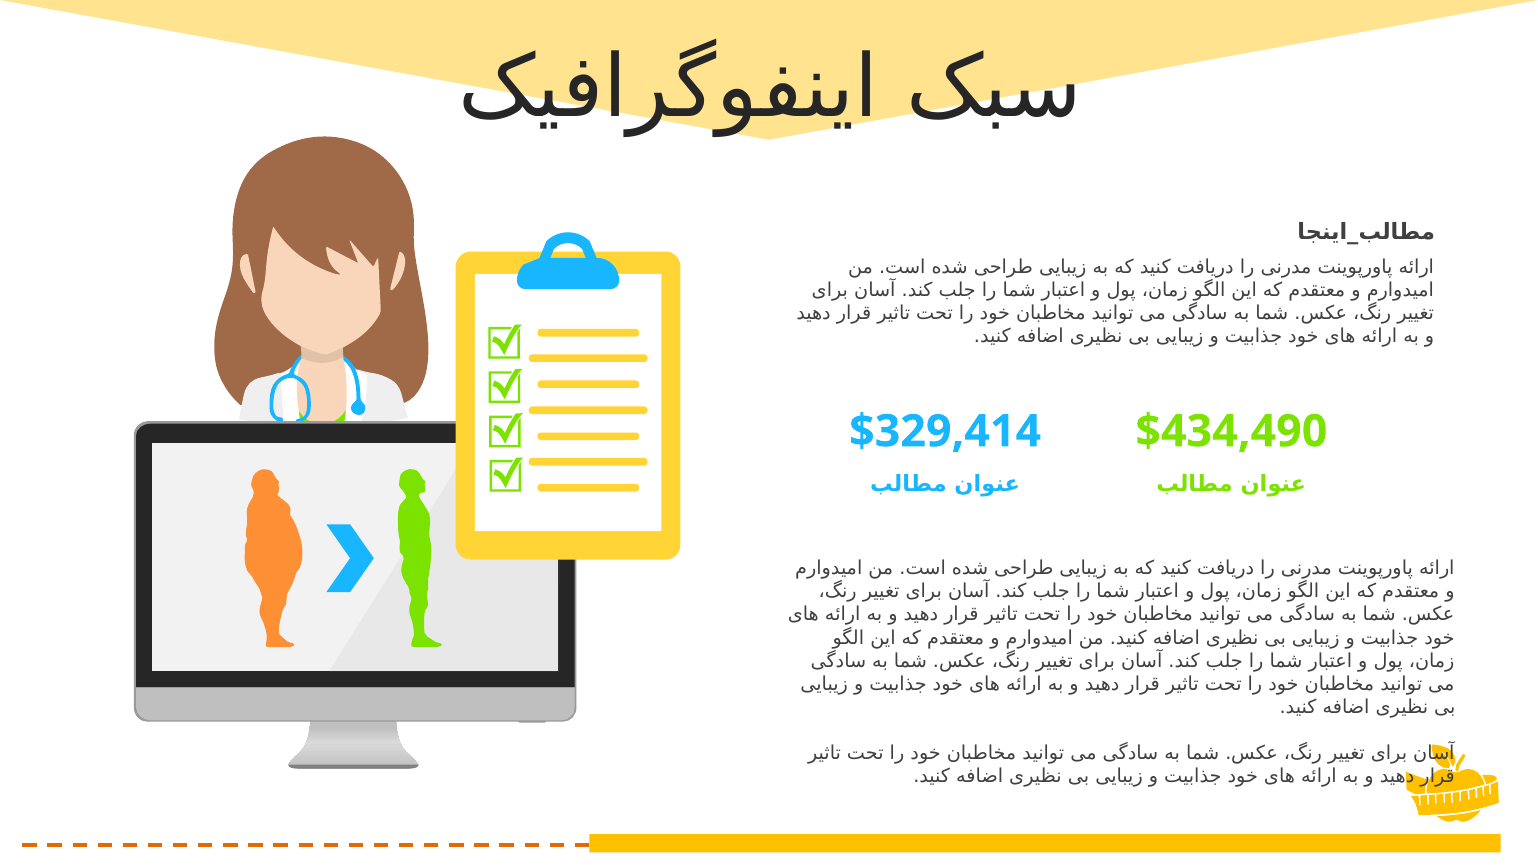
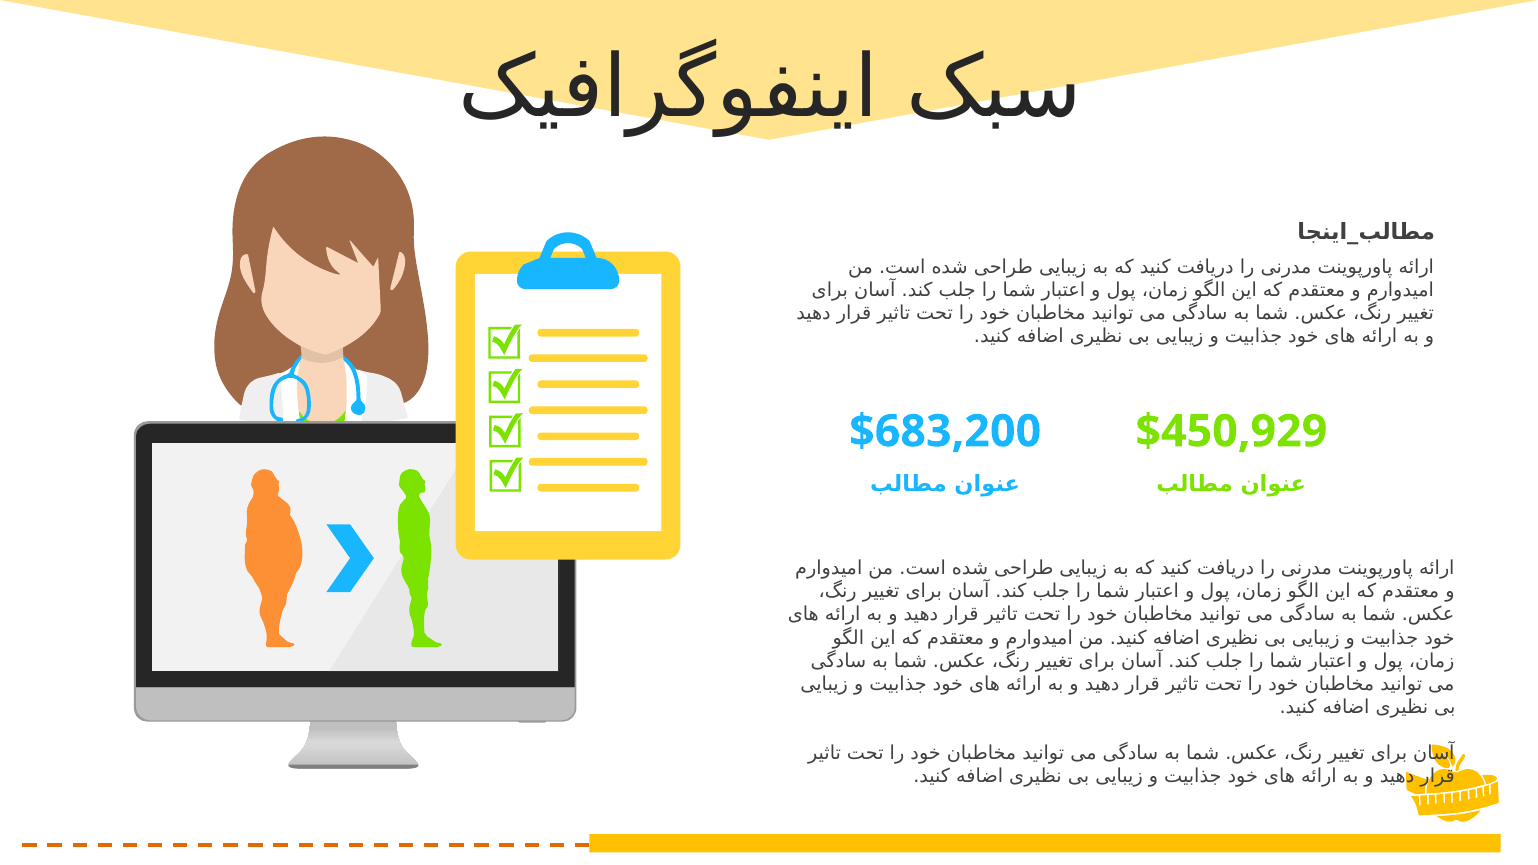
$329,414: $329,414 -> $683,200
$434,490: $434,490 -> $450,929
